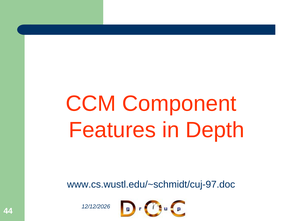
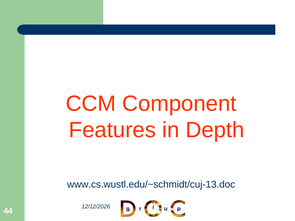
www.cs.wustl.edu/~schmidt/cuj-97.doc: www.cs.wustl.edu/~schmidt/cuj-97.doc -> www.cs.wustl.edu/~schmidt/cuj-13.doc
